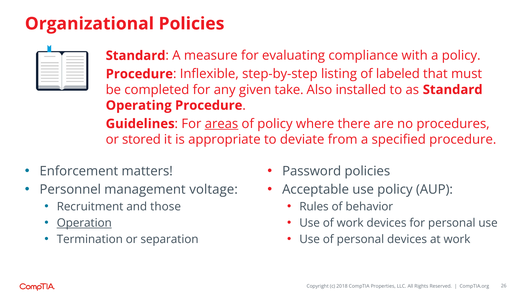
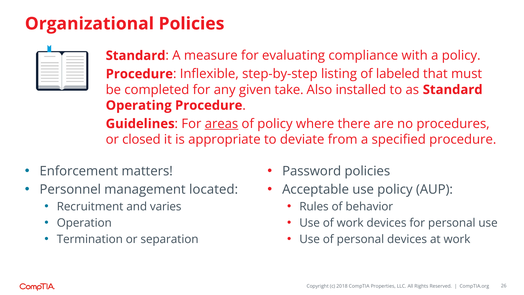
stored: stored -> closed
voltage: voltage -> located
those: those -> varies
Operation underline: present -> none
